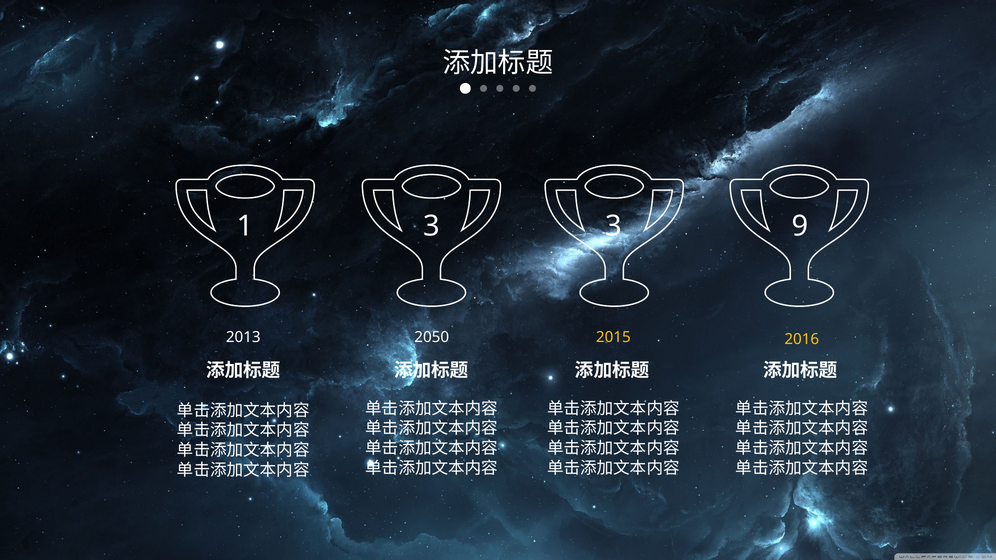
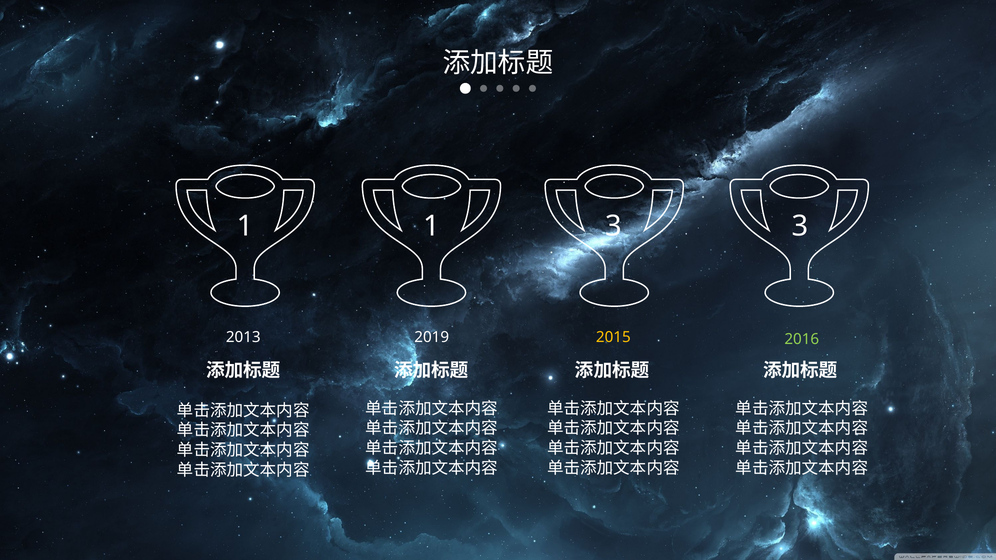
1 3: 3 -> 1
3 9: 9 -> 3
2050: 2050 -> 2019
2016 colour: yellow -> light green
